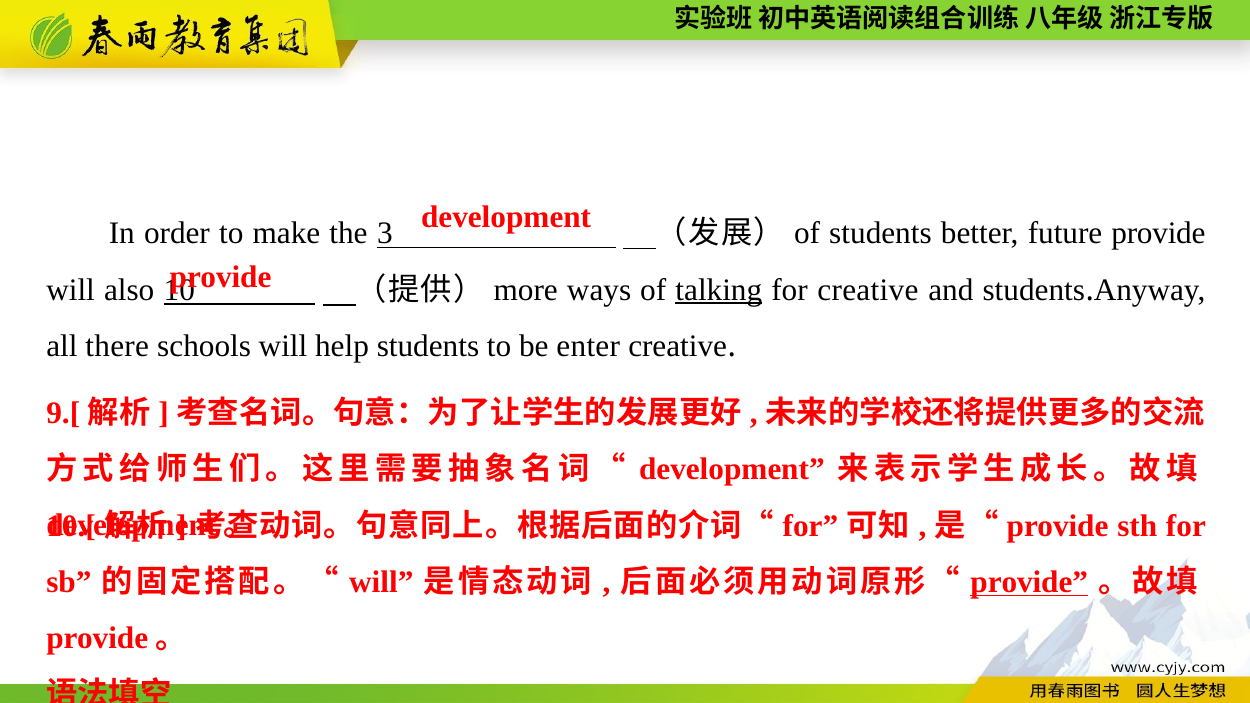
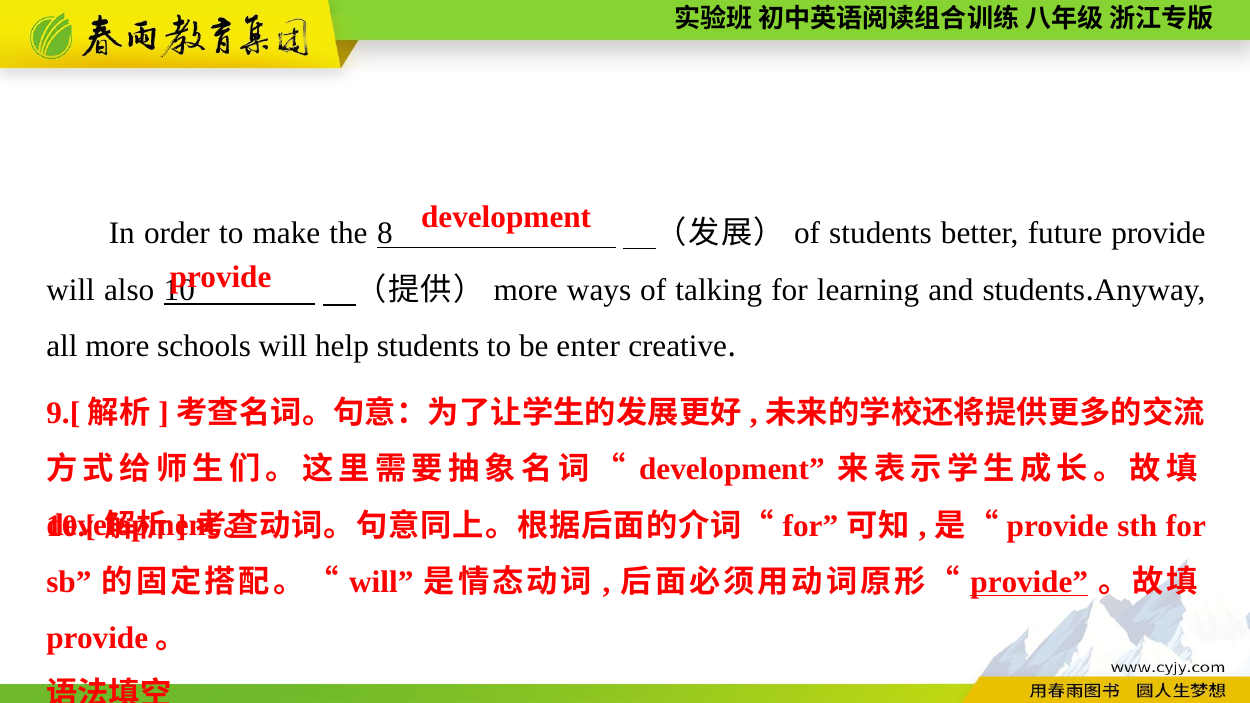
3: 3 -> 8
talking underline: present -> none
for creative: creative -> learning
all there: there -> more
